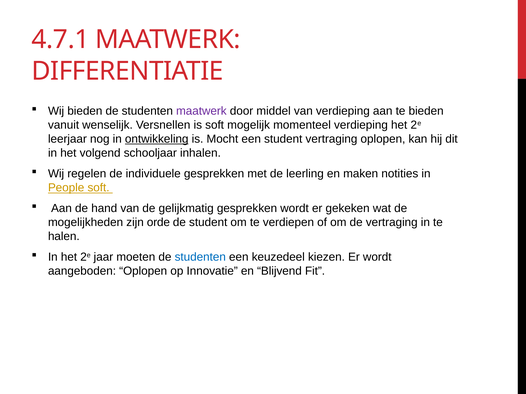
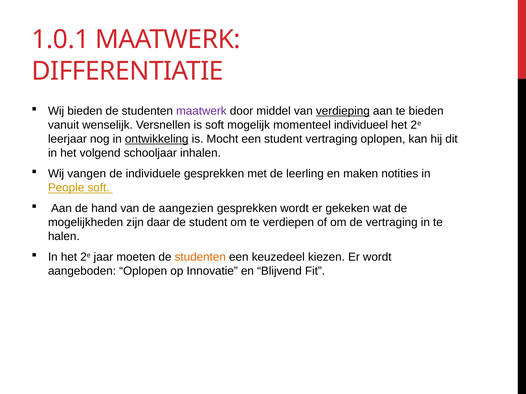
4.7.1: 4.7.1 -> 1.0.1
verdieping at (343, 111) underline: none -> present
momenteel verdieping: verdieping -> individueel
regelen: regelen -> vangen
gelijkmatig: gelijkmatig -> aangezien
orde: orde -> daar
studenten at (200, 257) colour: blue -> orange
